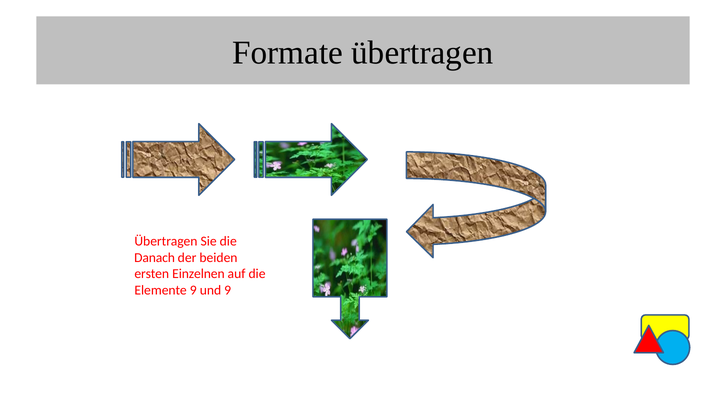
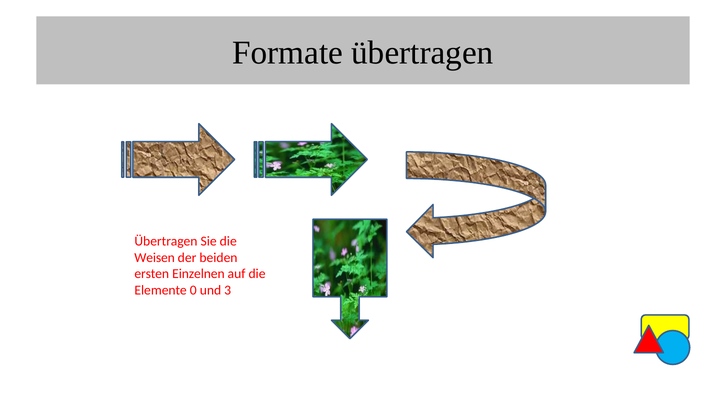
Danach: Danach -> Weisen
Elemente 9: 9 -> 0
und 9: 9 -> 3
